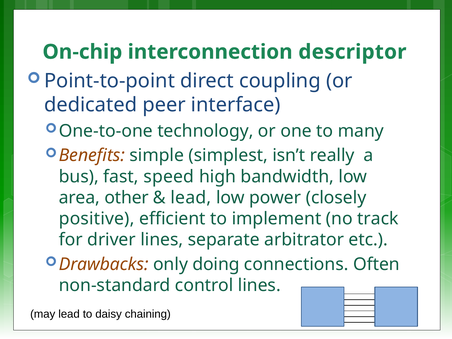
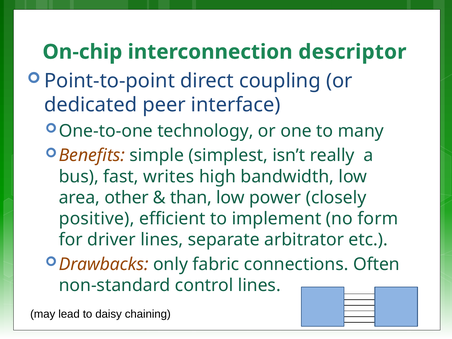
speed: speed -> writes
lead at (191, 198): lead -> than
track: track -> form
doing: doing -> fabric
